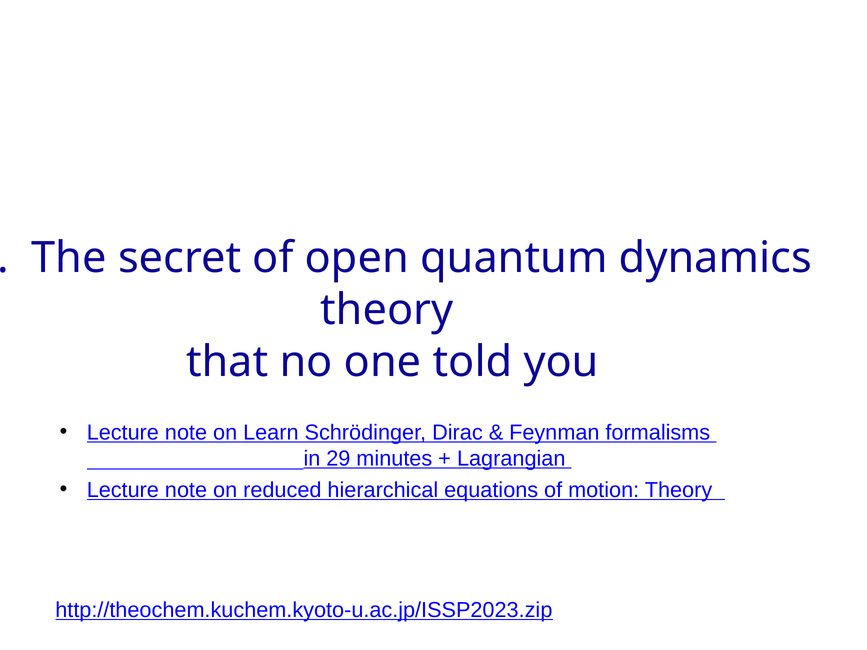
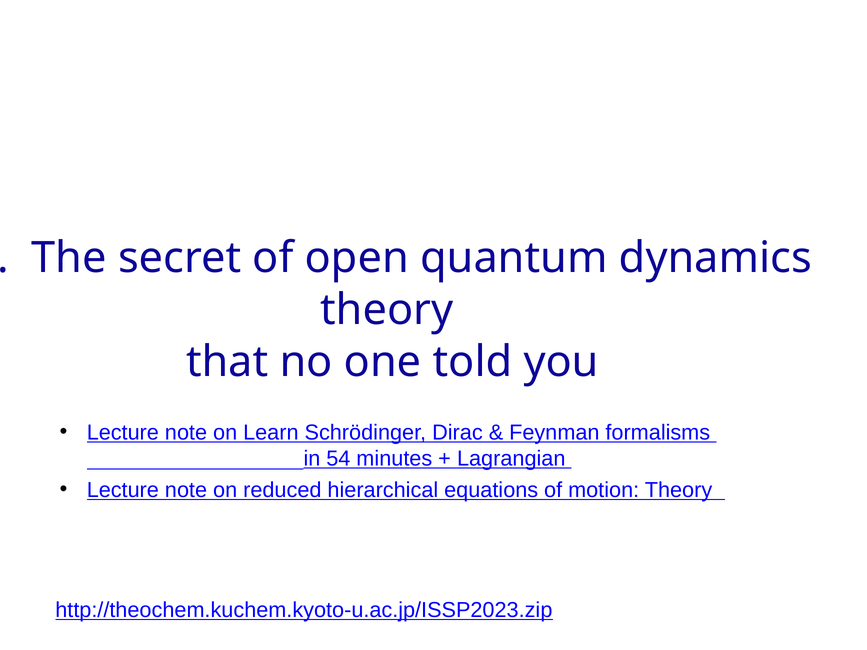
29: 29 -> 54
